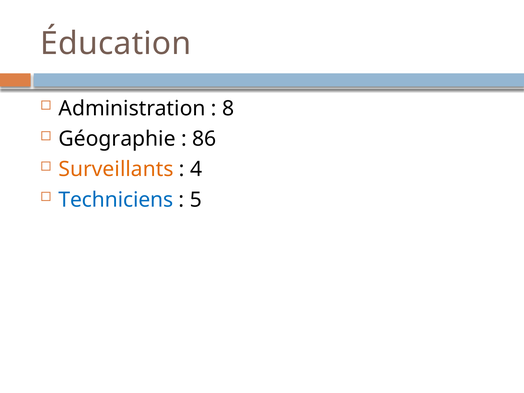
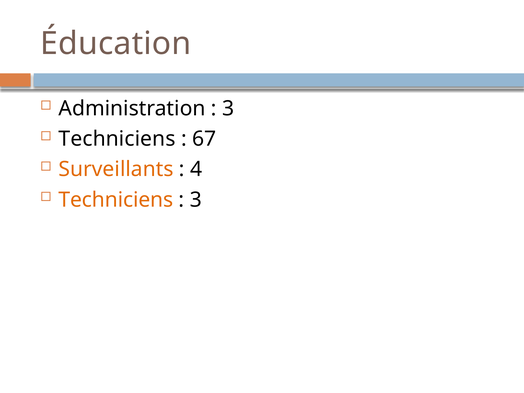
8 at (228, 108): 8 -> 3
Géographie at (117, 139): Géographie -> Techniciens
86: 86 -> 67
Techniciens at (116, 200) colour: blue -> orange
5 at (196, 200): 5 -> 3
